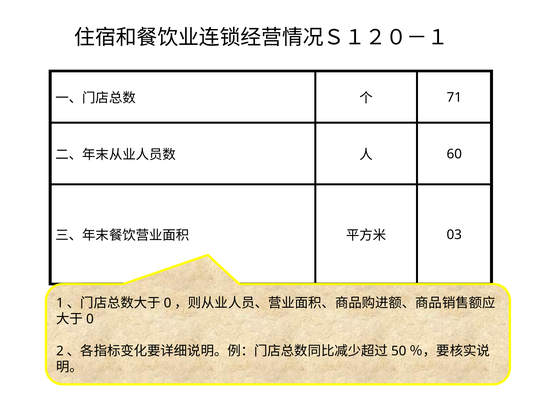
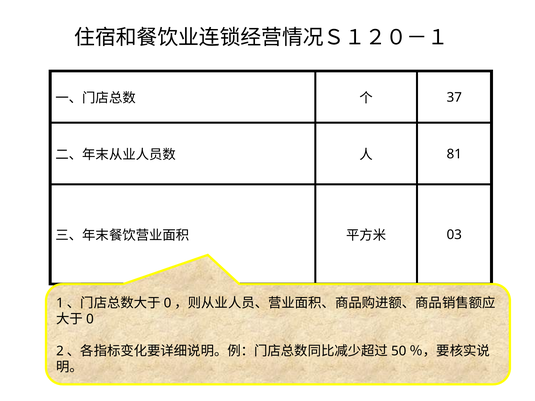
71: 71 -> 37
60: 60 -> 81
